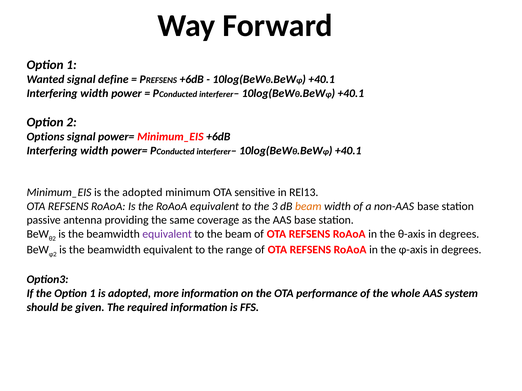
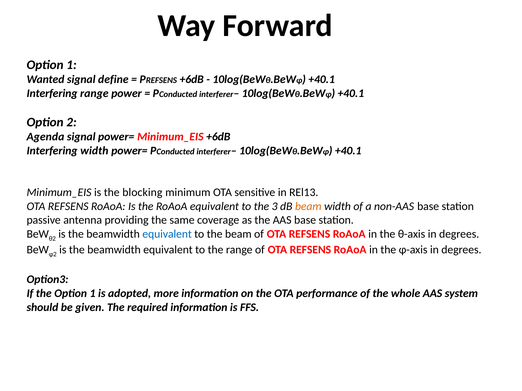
width at (94, 93): width -> range
Options: Options -> Agenda
the adopted: adopted -> blocking
equivalent at (167, 234) colour: purple -> blue
